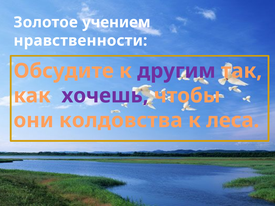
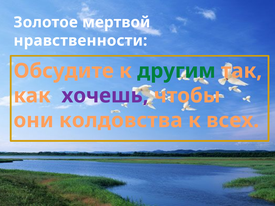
учением: учением -> мертвой
другим colour: purple -> green
леса: леса -> всех
